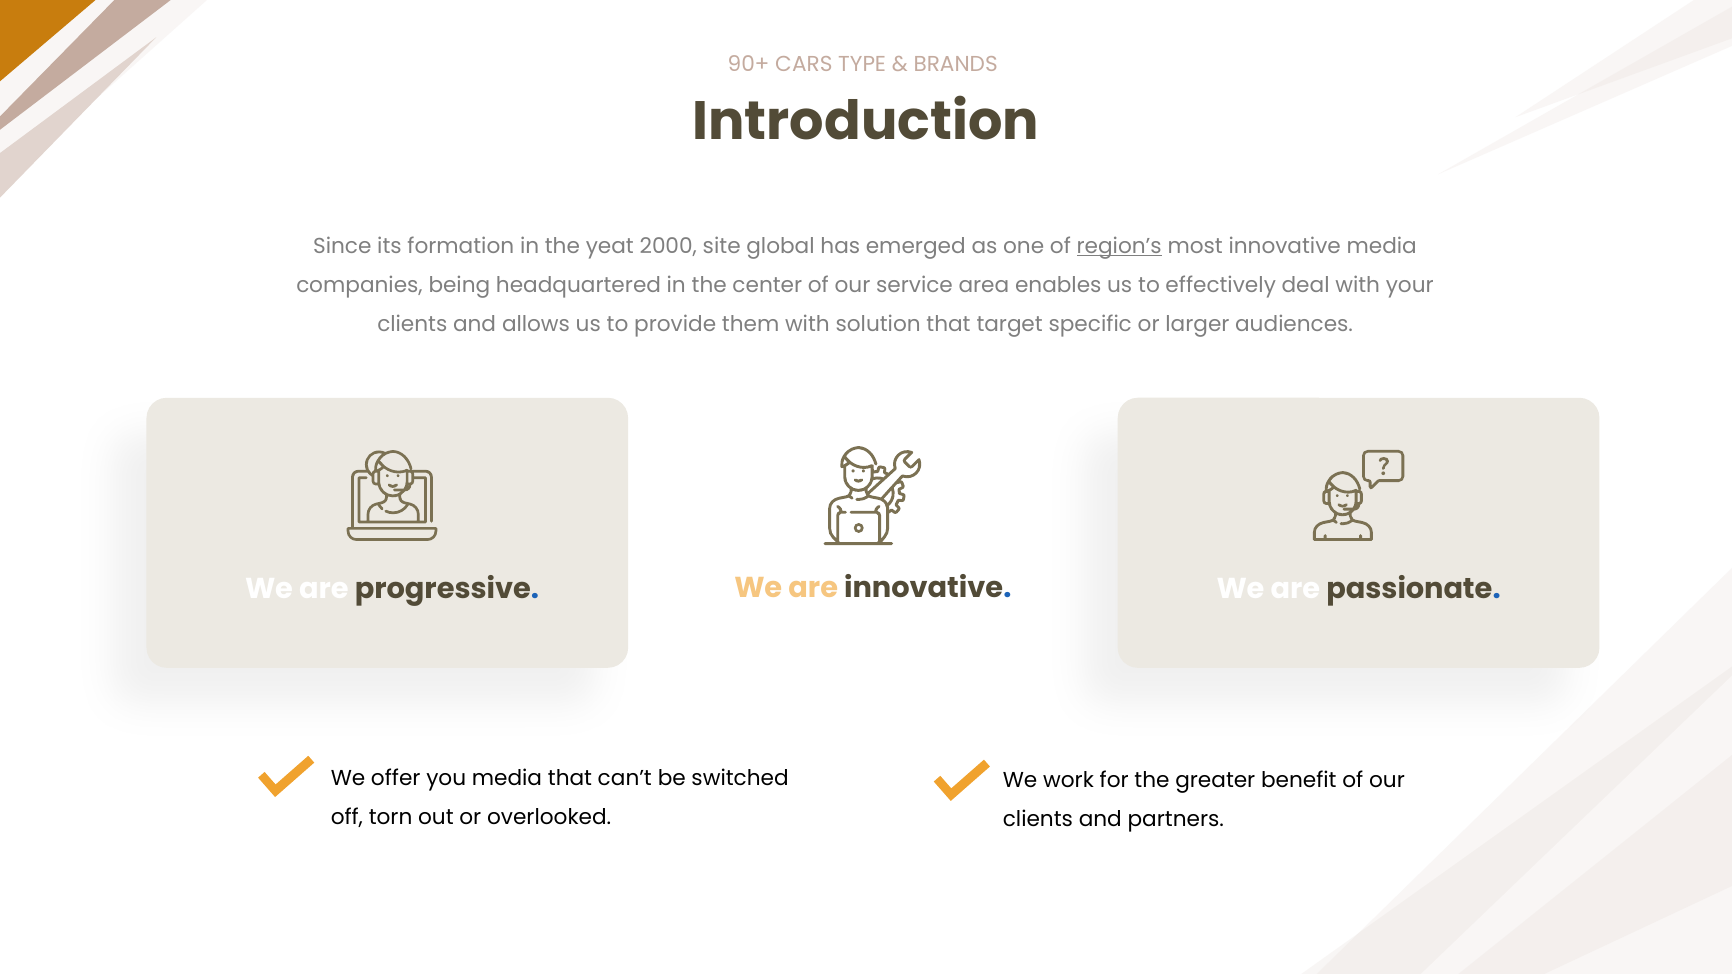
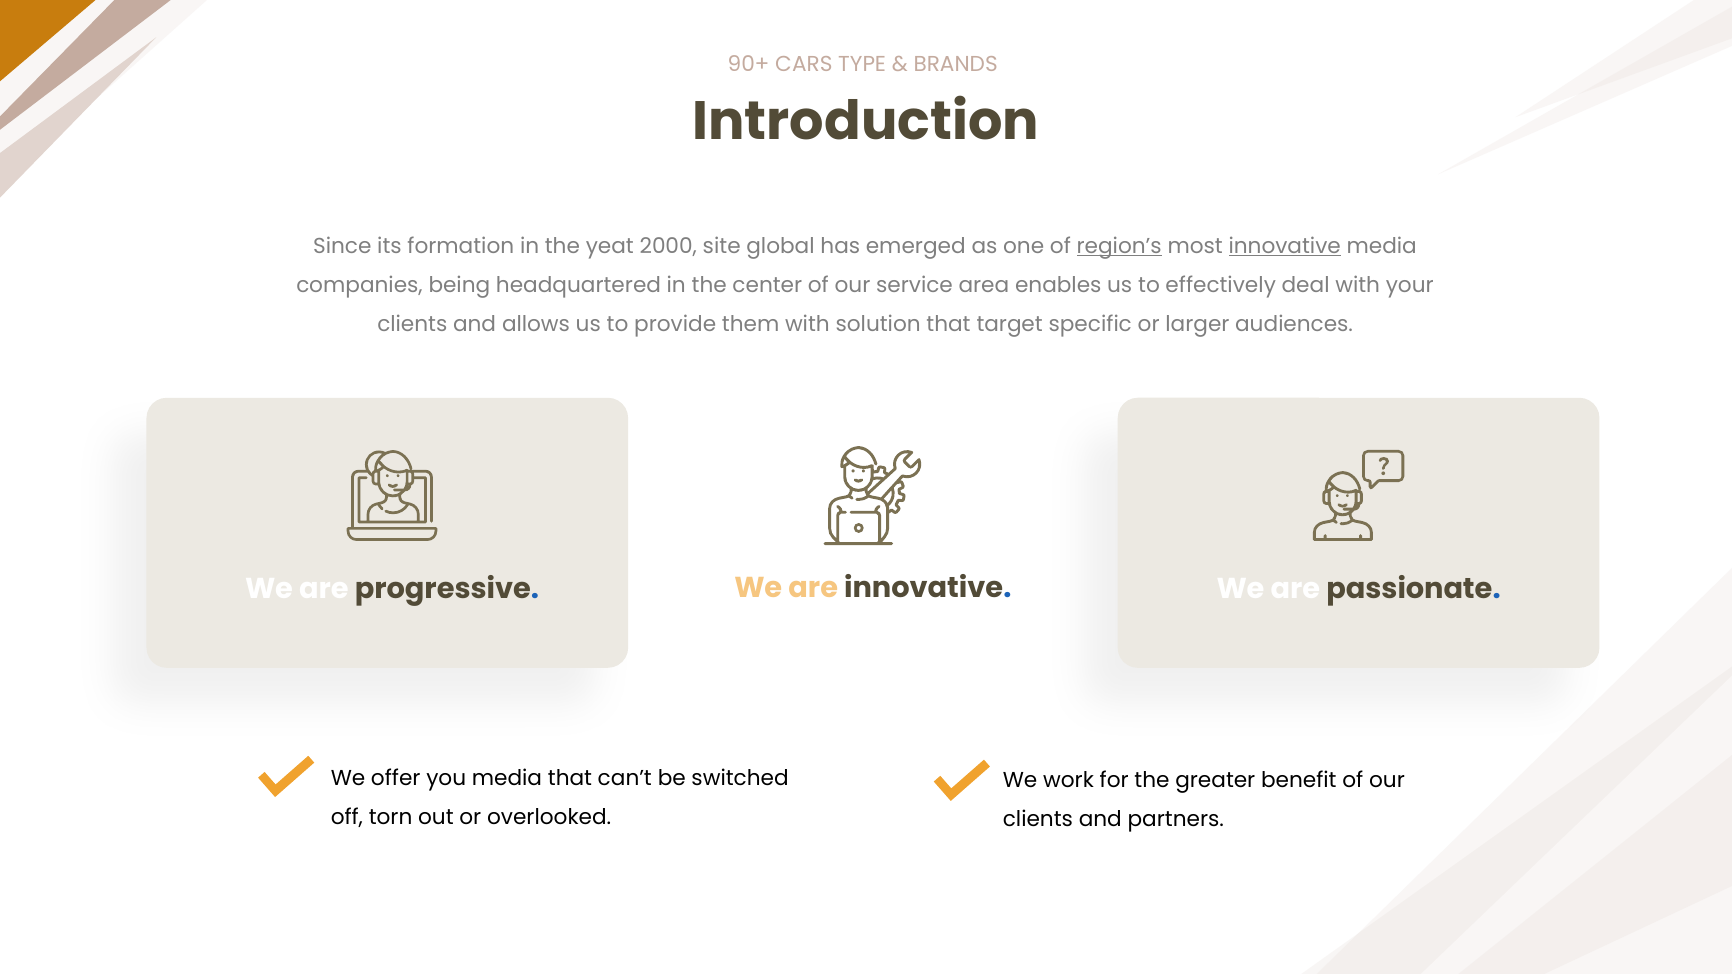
innovative at (1285, 246) underline: none -> present
